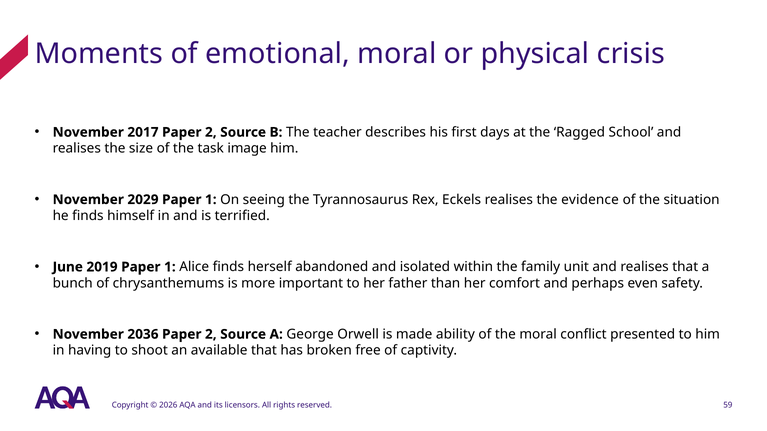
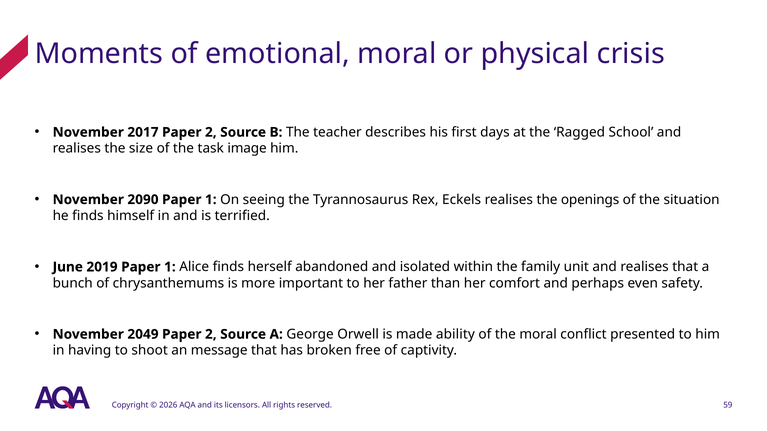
2029: 2029 -> 2090
evidence: evidence -> openings
2036: 2036 -> 2049
available: available -> message
